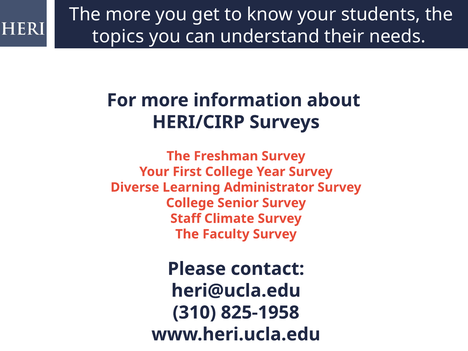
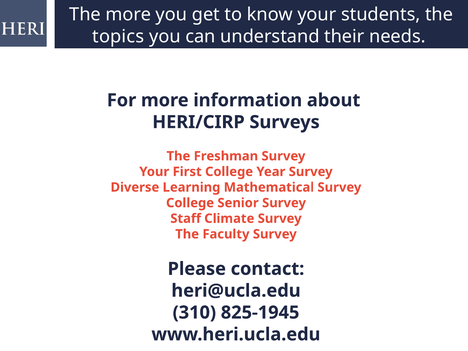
Administrator: Administrator -> Mathematical
825-1958: 825-1958 -> 825-1945
